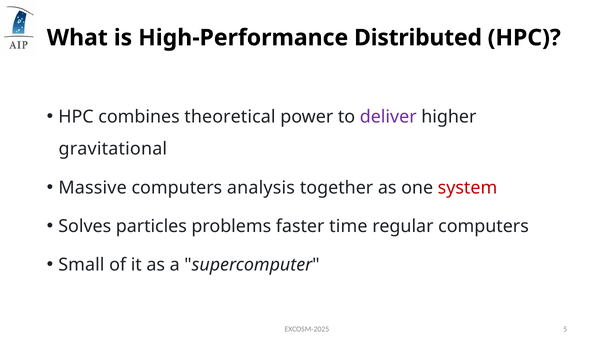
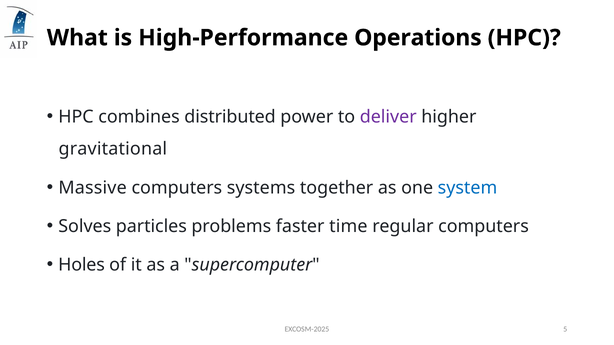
Distributed: Distributed -> Operations
theoretical: theoretical -> distributed
analysis: analysis -> systems
system colour: red -> blue
Small: Small -> Holes
